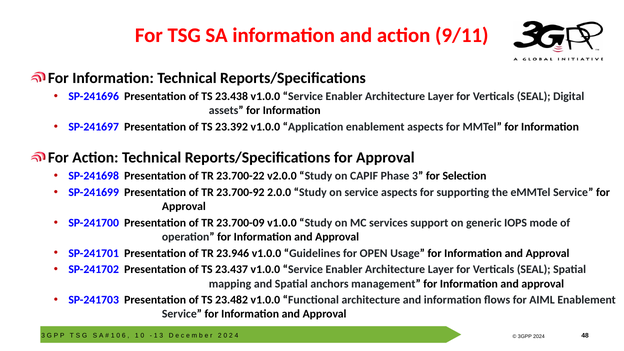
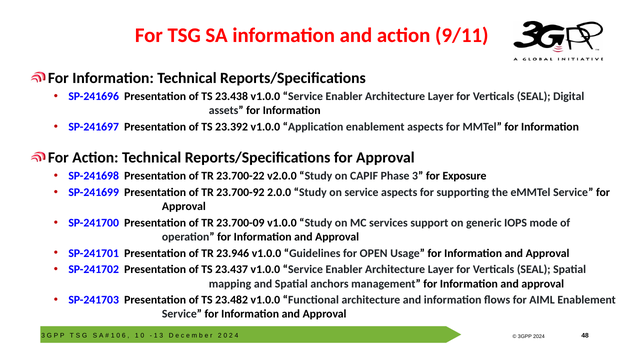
Selection: Selection -> Exposure
